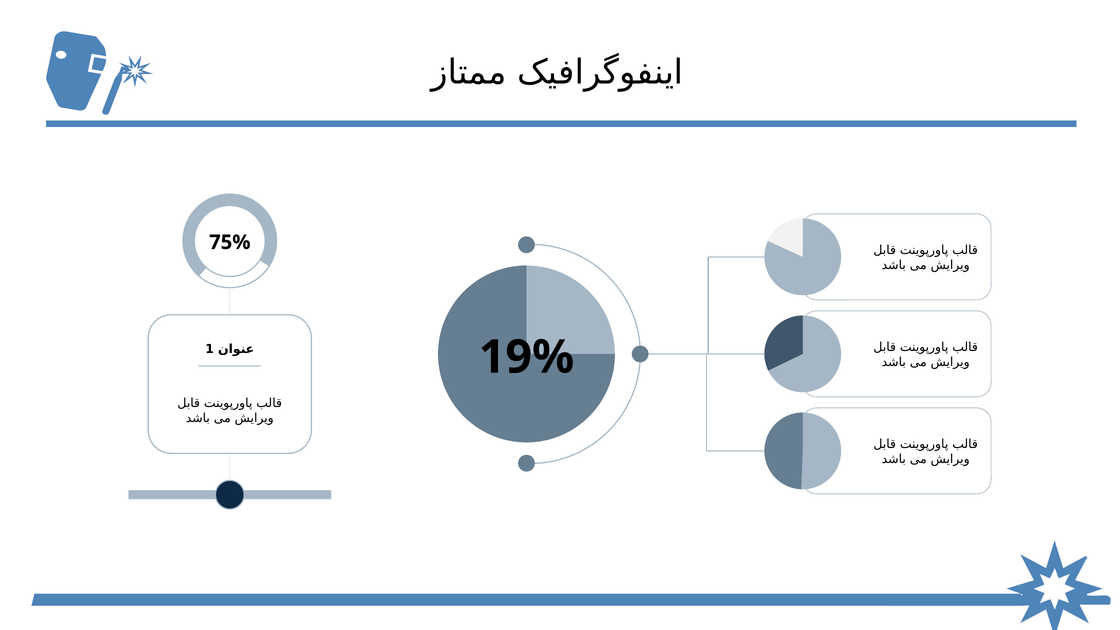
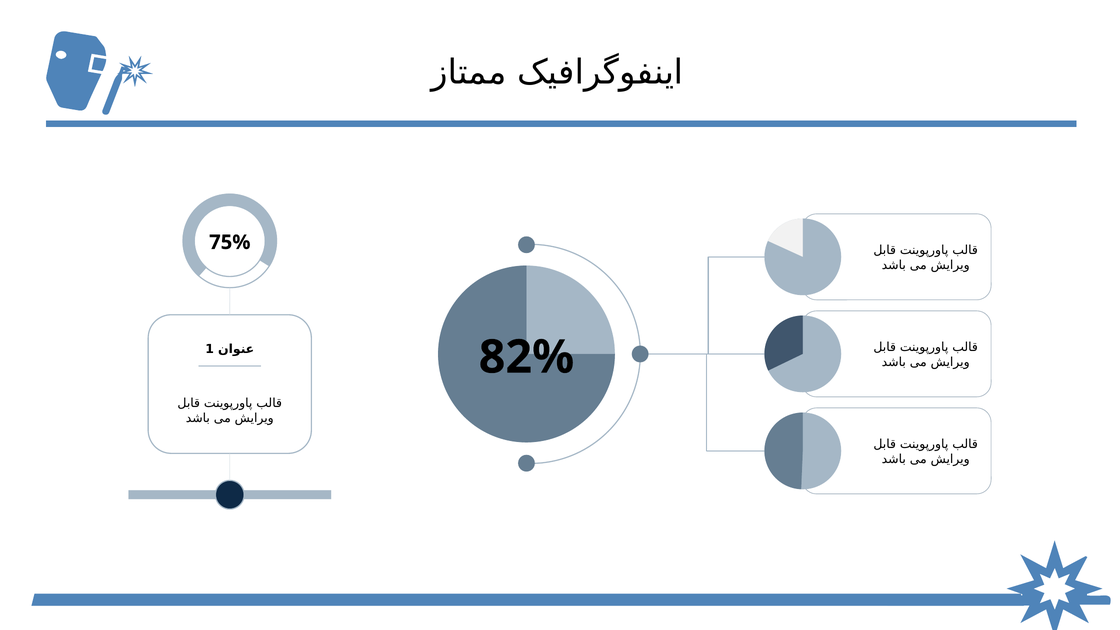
19%: 19% -> 82%
